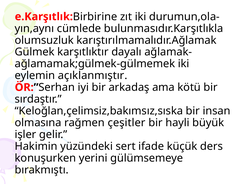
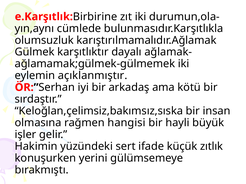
çeşitler: çeşitler -> hangisi
ders: ders -> zıtlık
